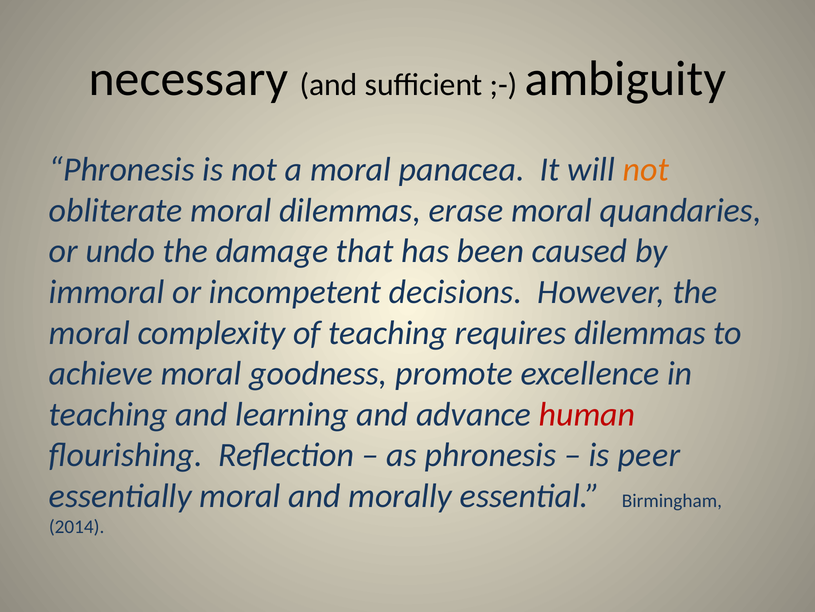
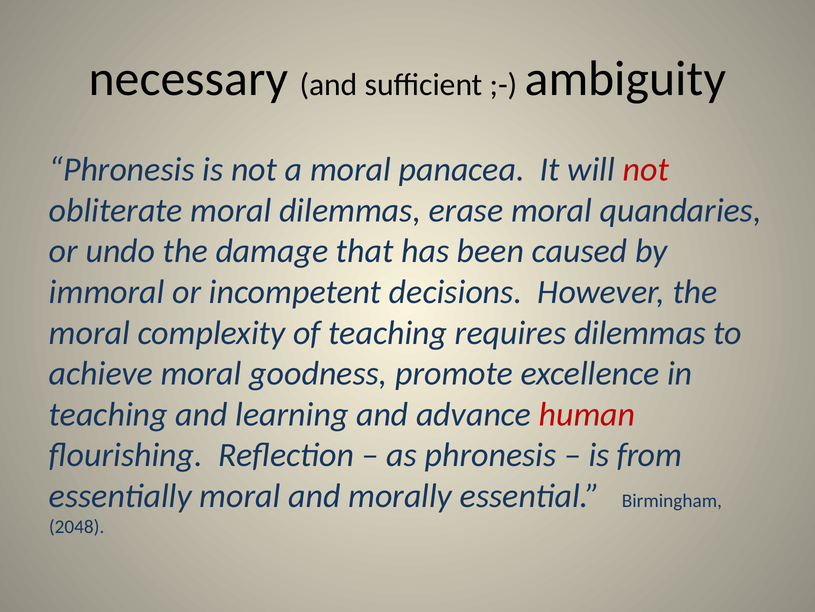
not at (646, 169) colour: orange -> red
peer: peer -> from
2014: 2014 -> 2048
